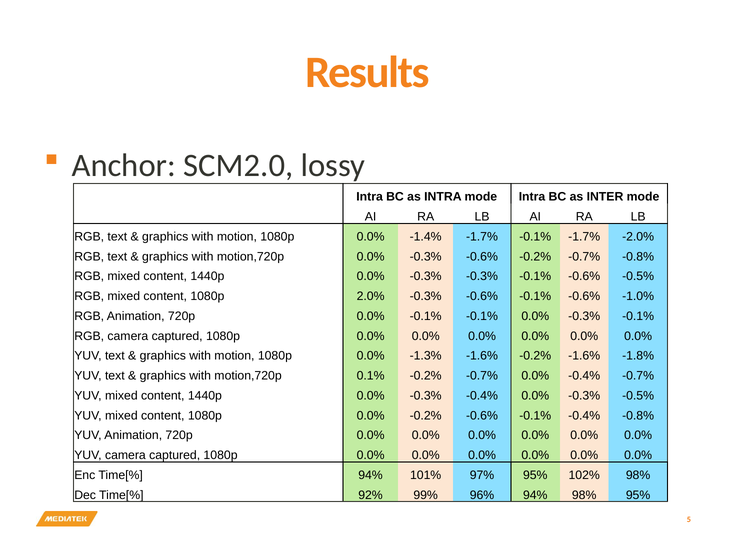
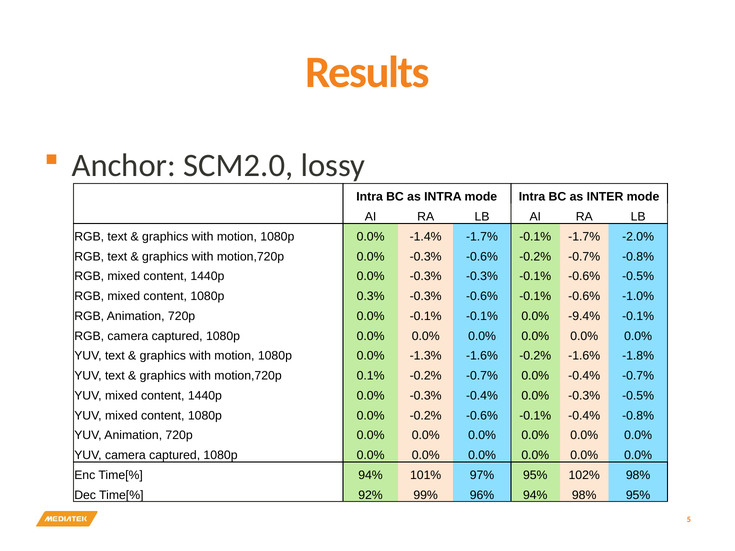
2.0%: 2.0% -> 0.3%
-0.1% 0.0% -0.3%: -0.3% -> -9.4%
